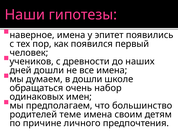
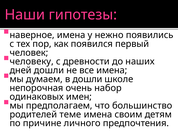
эпитет: эпитет -> нежно
учеников: учеников -> человеку
обращаться: обращаться -> непорочная
